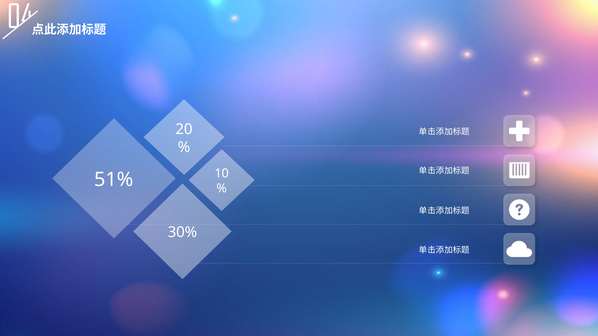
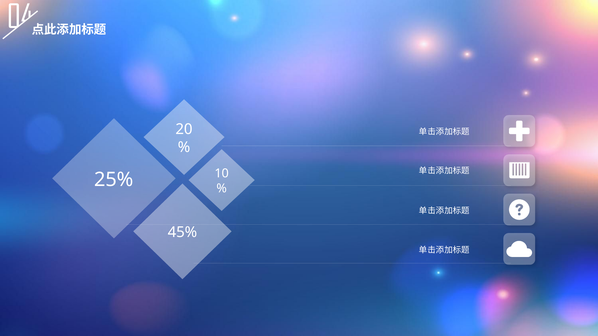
51%: 51% -> 25%
30%: 30% -> 45%
